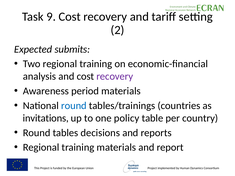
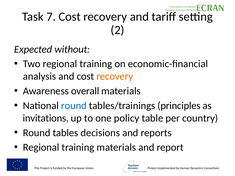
9: 9 -> 7
submits: submits -> without
recovery at (115, 76) colour: purple -> orange
period: period -> overall
countries: countries -> principles
